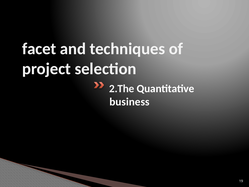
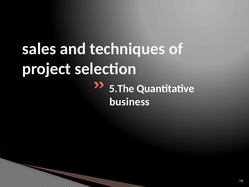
facet: facet -> sales
2.The: 2.The -> 5.The
